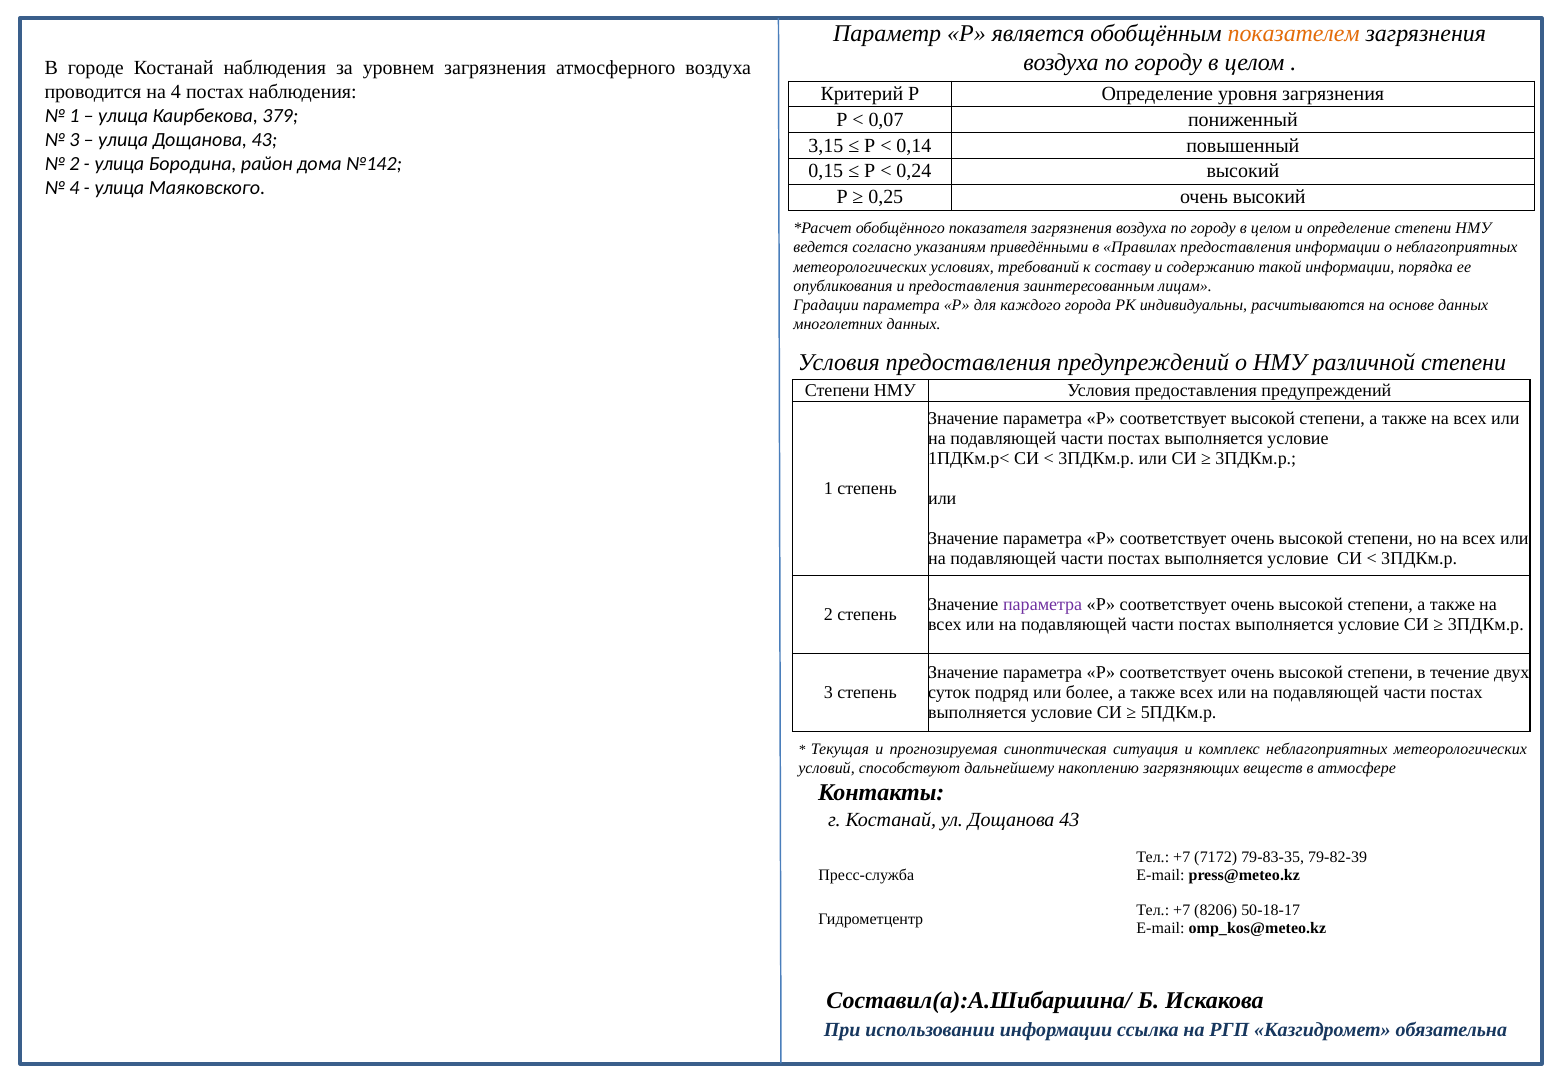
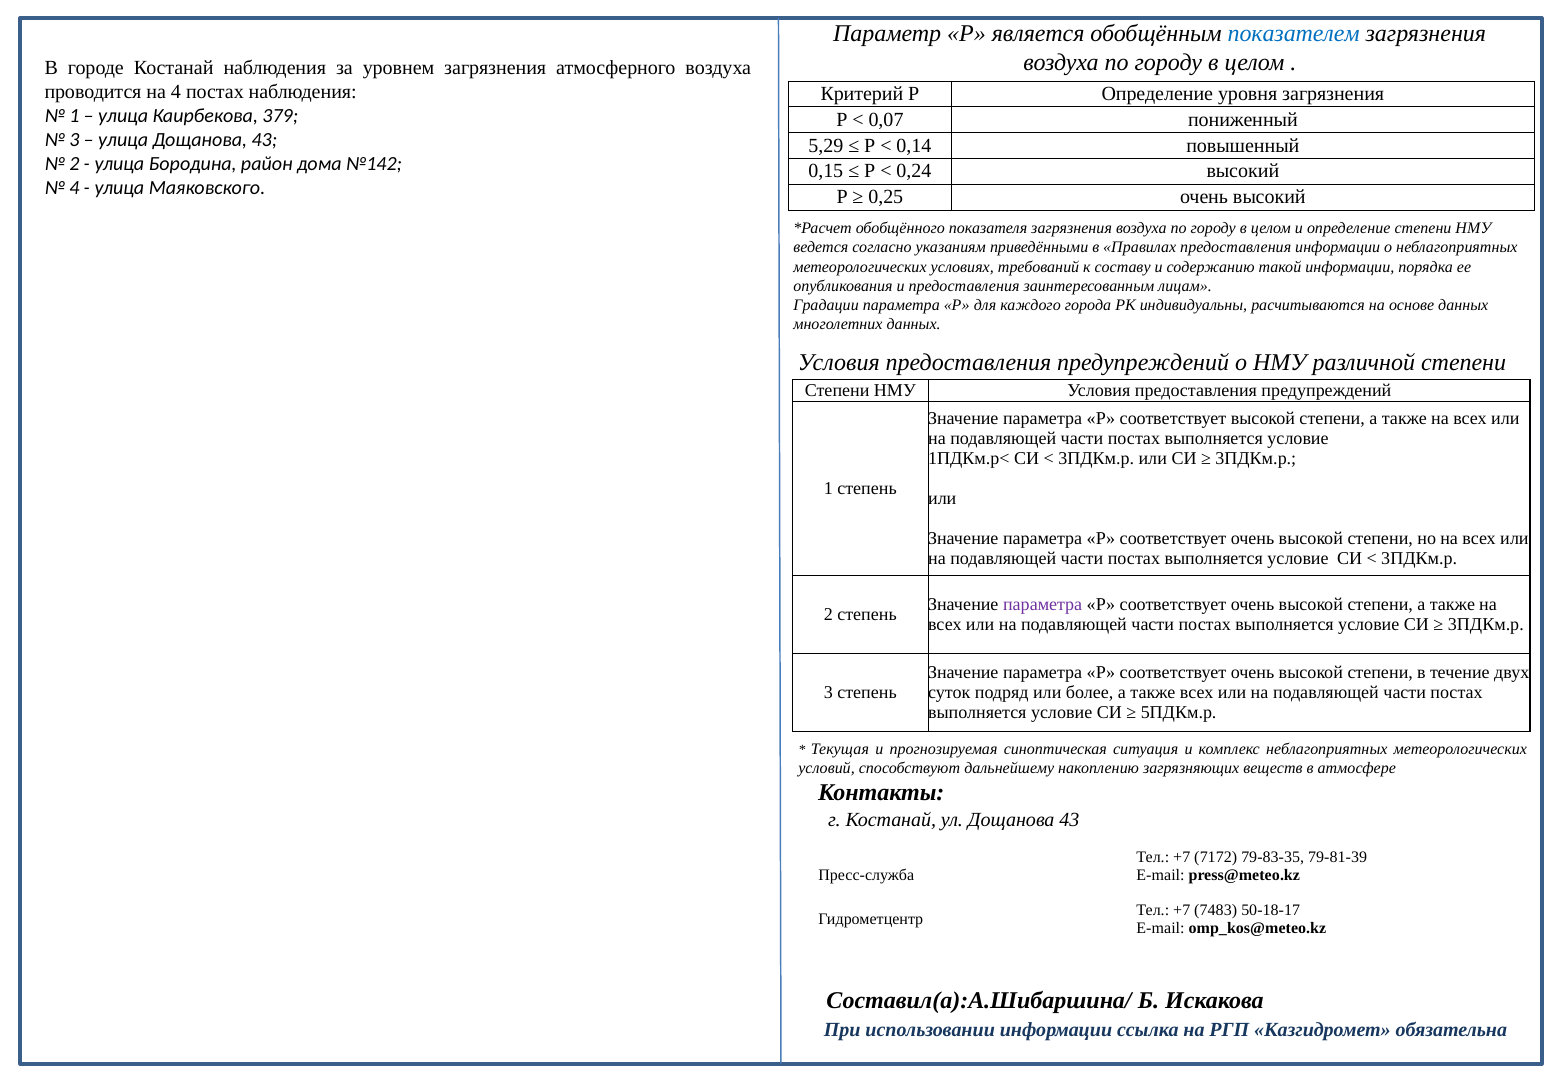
показателем colour: orange -> blue
3,15: 3,15 -> 5,29
79-82-39: 79-82-39 -> 79-81-39
8206: 8206 -> 7483
